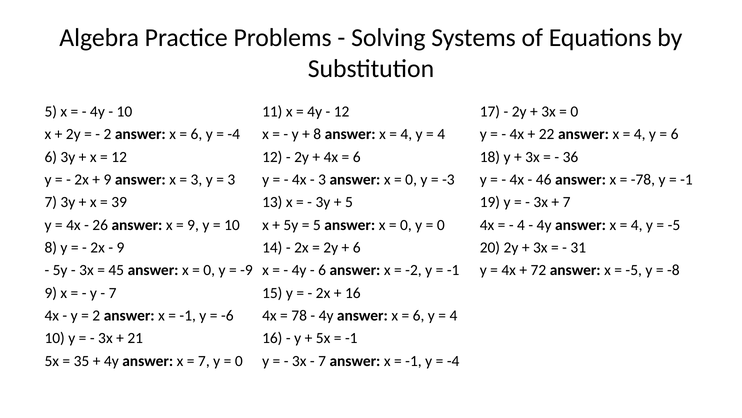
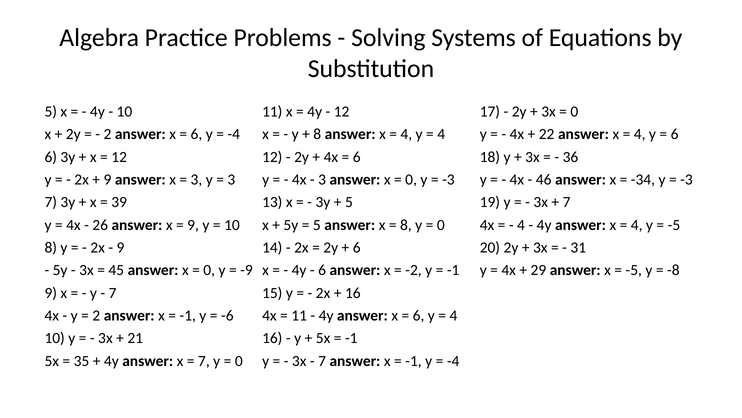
-78: -78 -> -34
-1 at (686, 179): -1 -> -3
0 at (406, 225): 0 -> 8
72: 72 -> 29
78 at (299, 315): 78 -> 11
